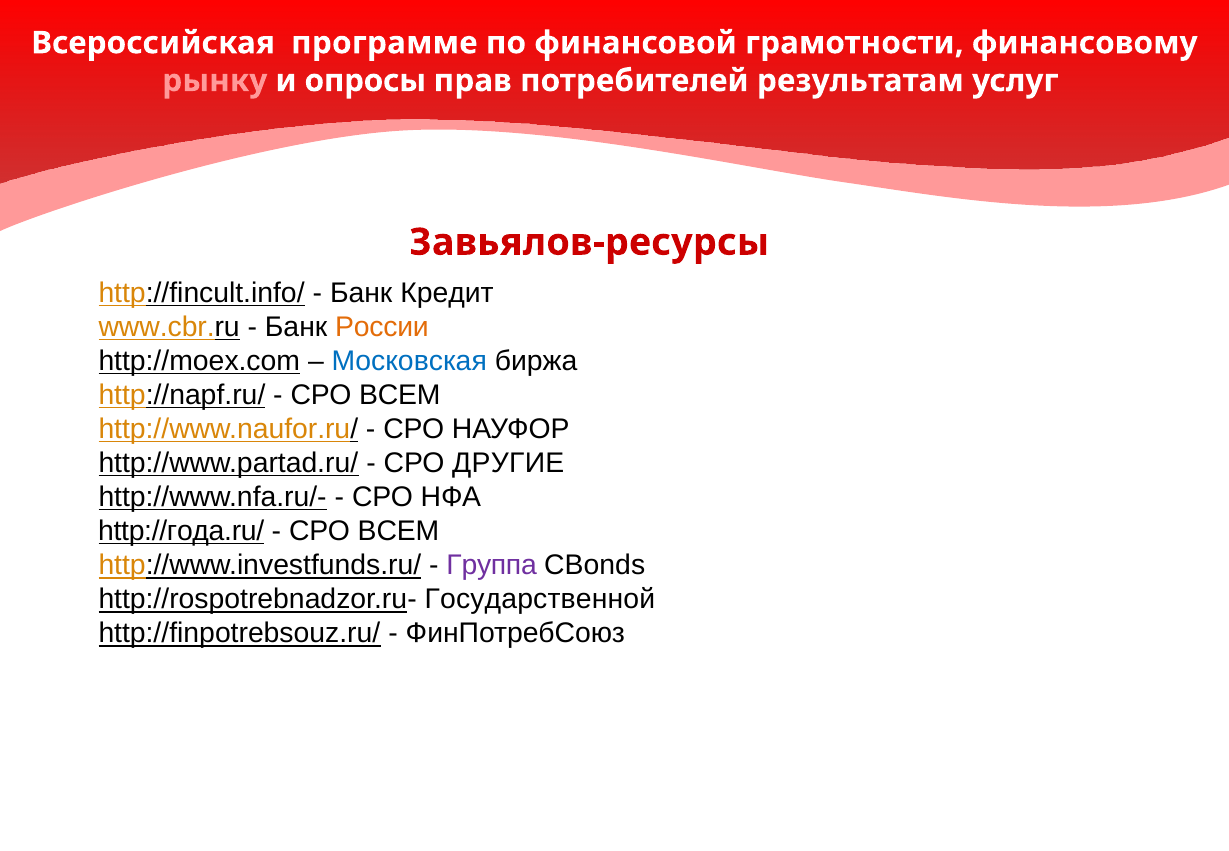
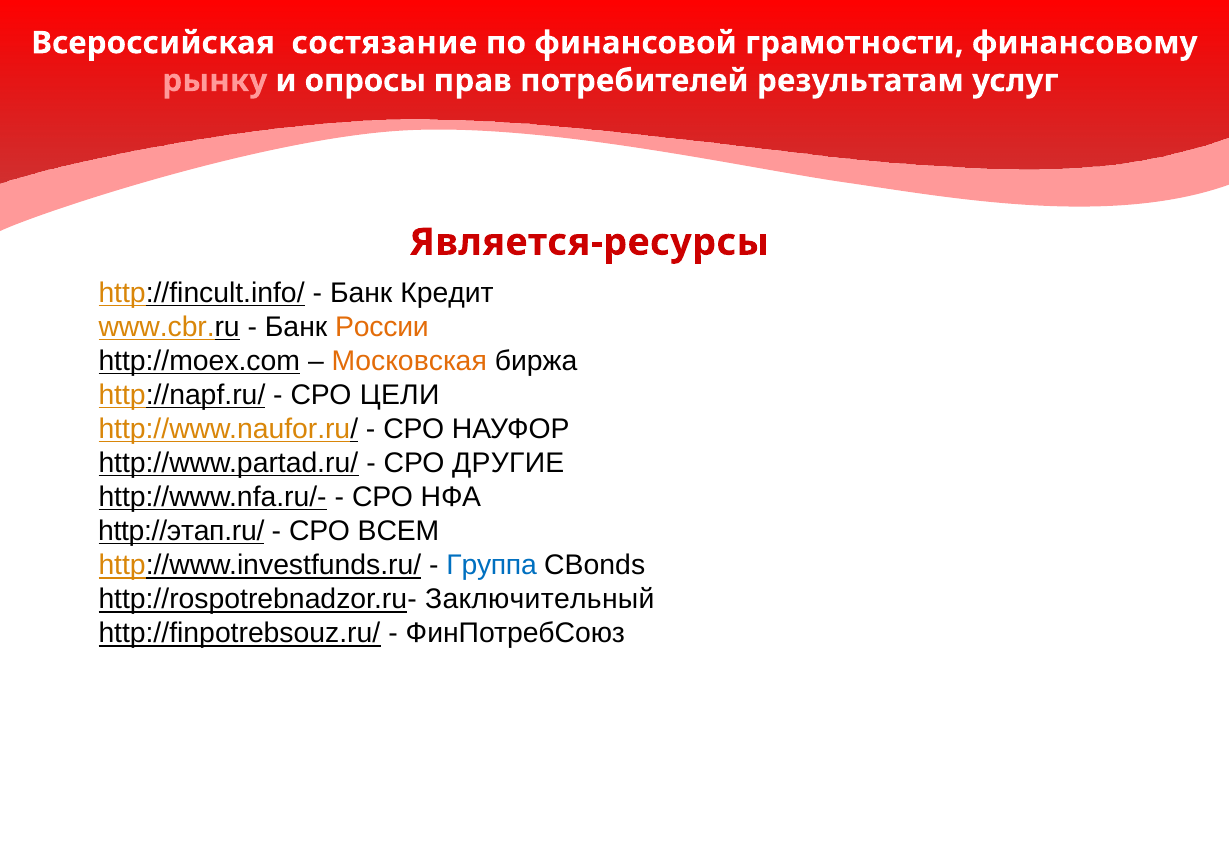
программе: программе -> состязание
Завьялов-ресурсы: Завьялов-ресурсы -> Является-ресурсы
Московская colour: blue -> orange
ВСЕМ at (400, 395): ВСЕМ -> ЦЕЛИ
http://года.ru/: http://года.ru/ -> http://этап.ru/
Группа colour: purple -> blue
Государственной: Государственной -> Заключительный
